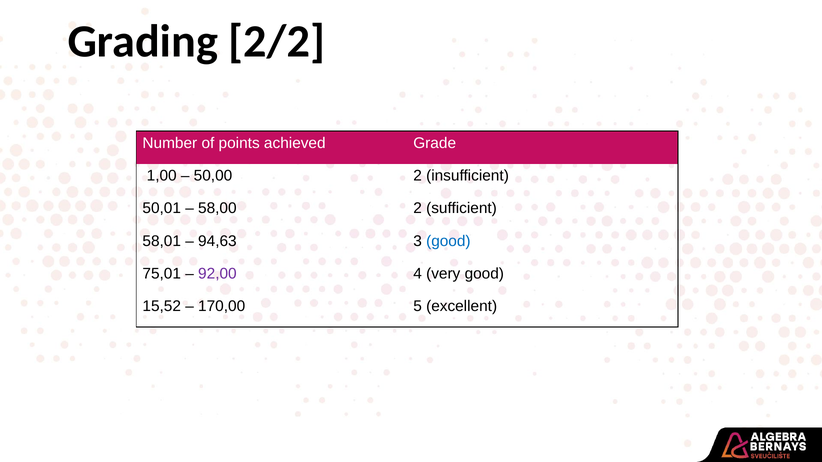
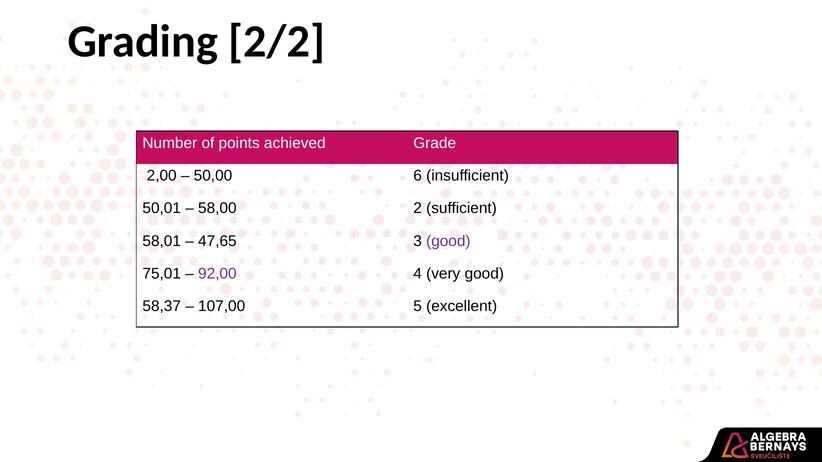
1,00: 1,00 -> 2,00
50,00 2: 2 -> 6
94,63: 94,63 -> 47,65
good at (448, 241) colour: blue -> purple
15,52: 15,52 -> 58,37
170,00: 170,00 -> 107,00
